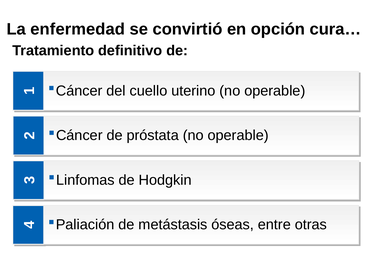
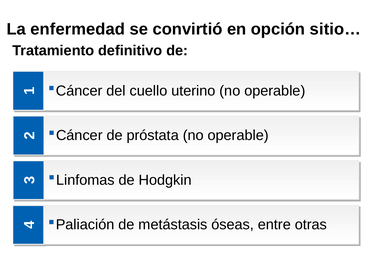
cura…: cura… -> sitio…
